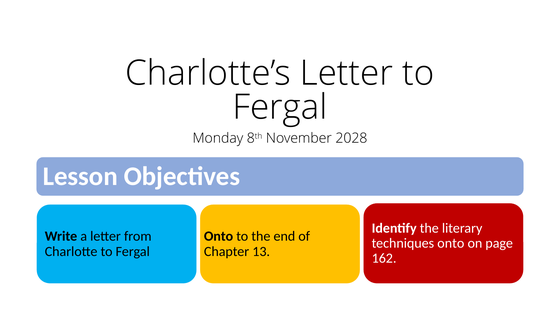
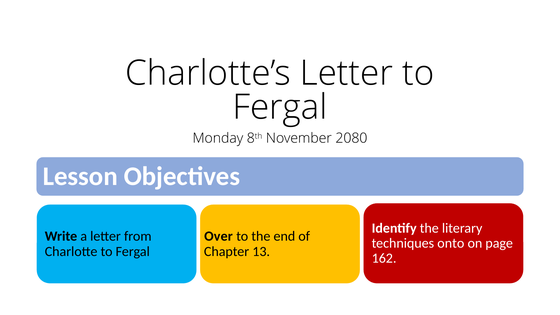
2028: 2028 -> 2080
Onto at (219, 236): Onto -> Over
